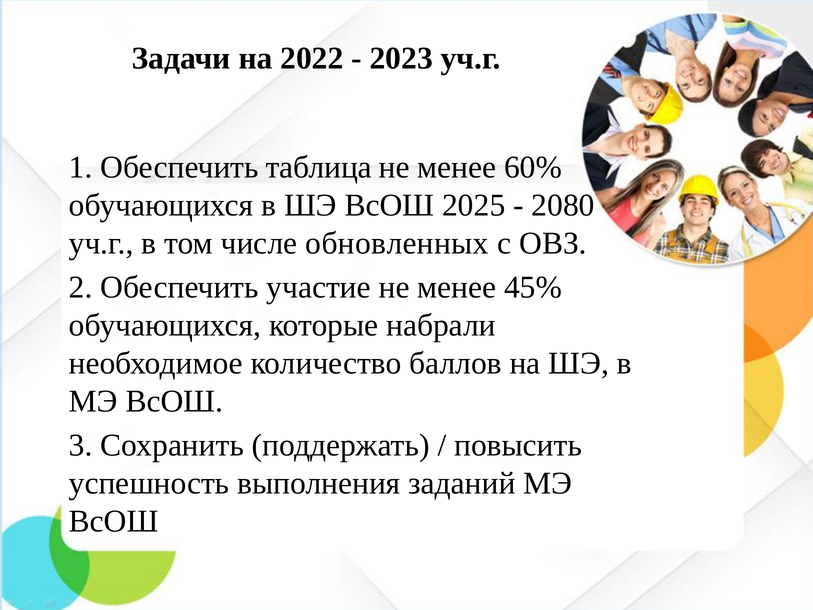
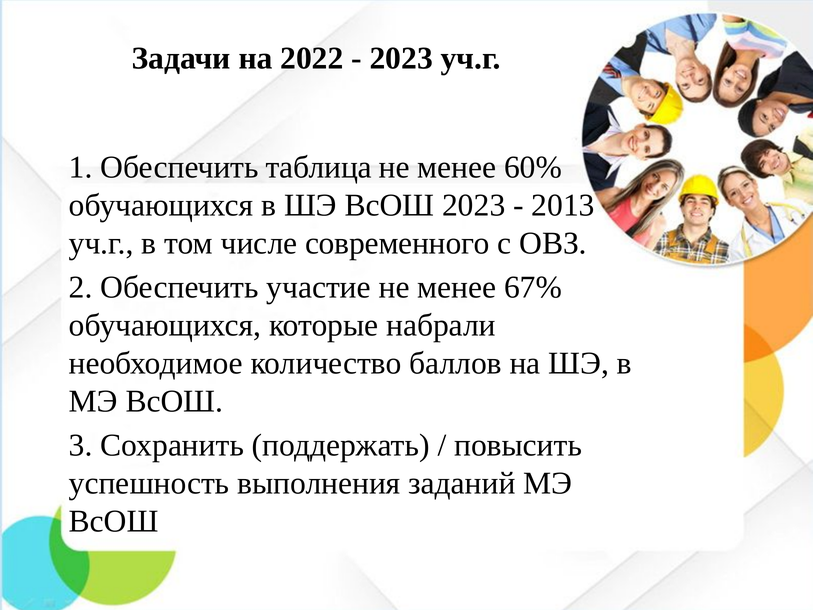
ВсОШ 2025: 2025 -> 2023
2080: 2080 -> 2013
обновленных: обновленных -> современного
45%: 45% -> 67%
